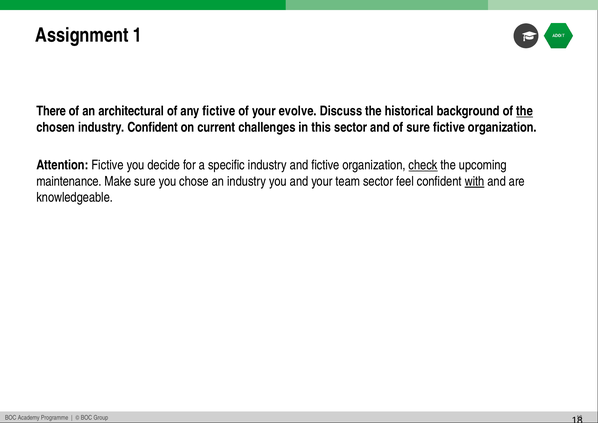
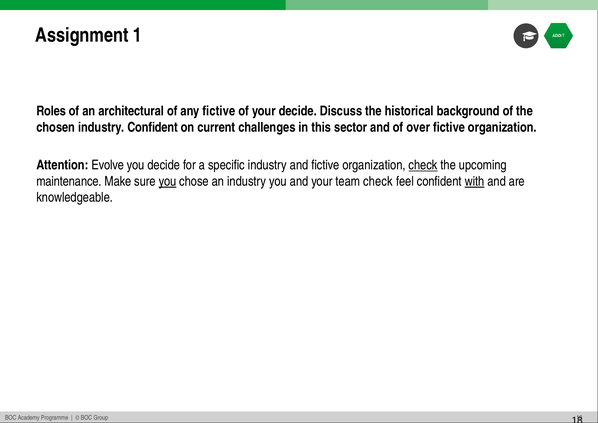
There: There -> Roles
your evolve: evolve -> decide
the at (525, 111) underline: present -> none
of sure: sure -> over
Attention Fictive: Fictive -> Evolve
you at (168, 181) underline: none -> present
team sector: sector -> check
